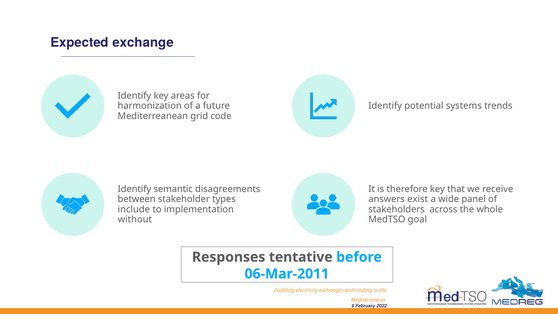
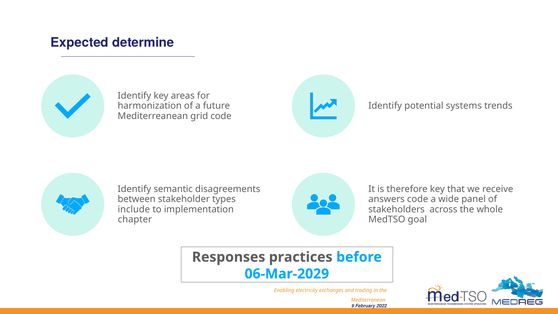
exchange: exchange -> determine
answers exist: exist -> code
without: without -> chapter
tentative: tentative -> practices
06-Mar-2011: 06-Mar-2011 -> 06-Mar-2029
